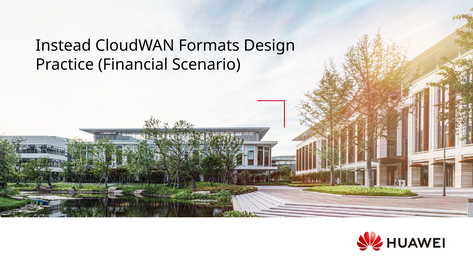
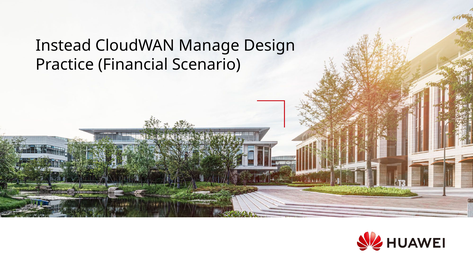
Formats: Formats -> Manage
